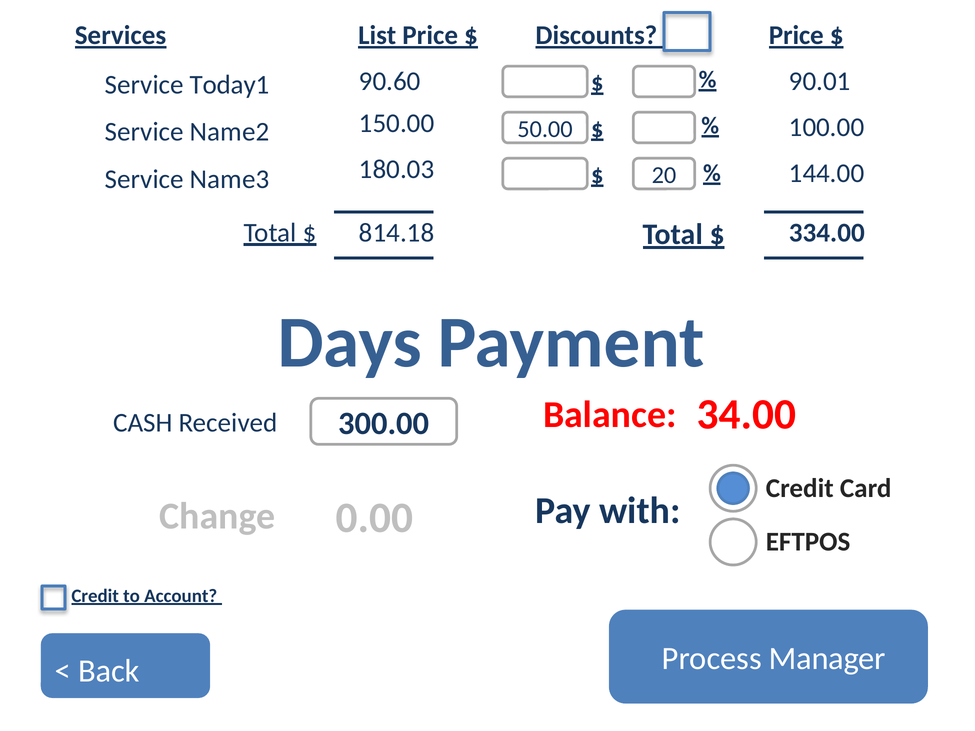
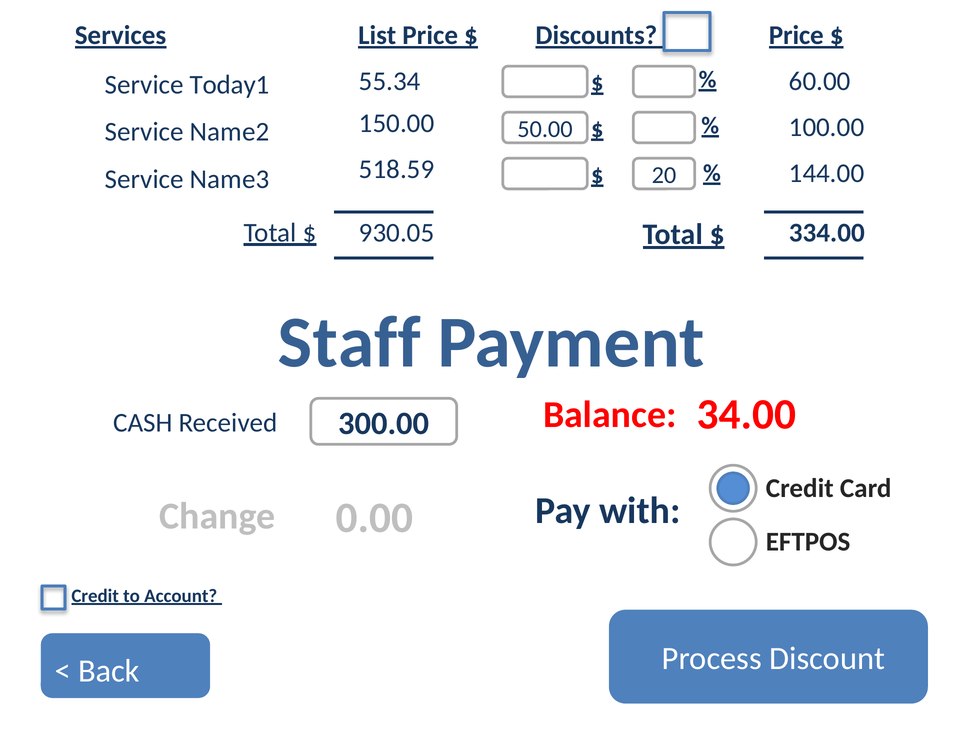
90.60: 90.60 -> 55.34
90.01: 90.01 -> 60.00
180.03: 180.03 -> 518.59
814.18: 814.18 -> 930.05
Days: Days -> Staff
Manager: Manager -> Discount
